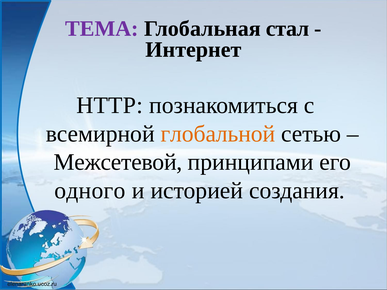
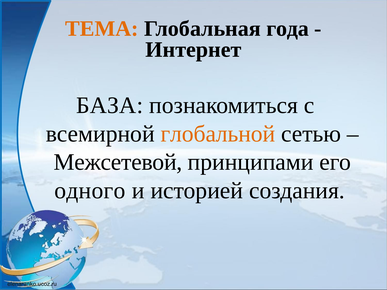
ТЕМА colour: purple -> orange
стал: стал -> года
HTTP: HTTP -> БАЗА
